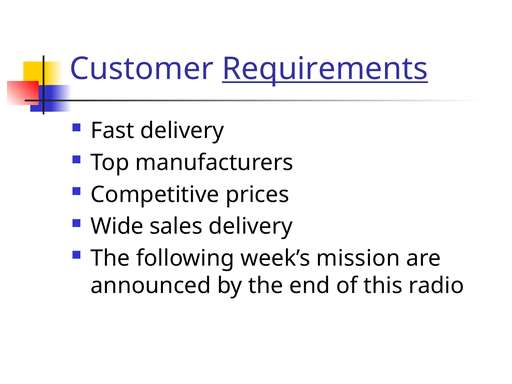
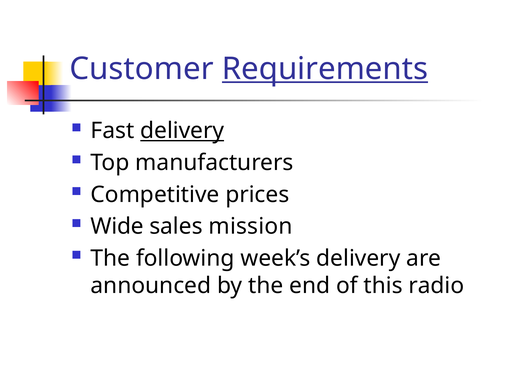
delivery at (182, 131) underline: none -> present
sales delivery: delivery -> mission
week’s mission: mission -> delivery
